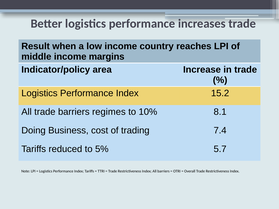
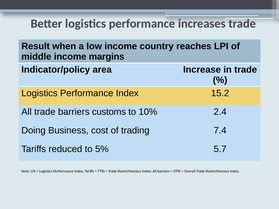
regimes: regimes -> customs
8.1: 8.1 -> 2.4
